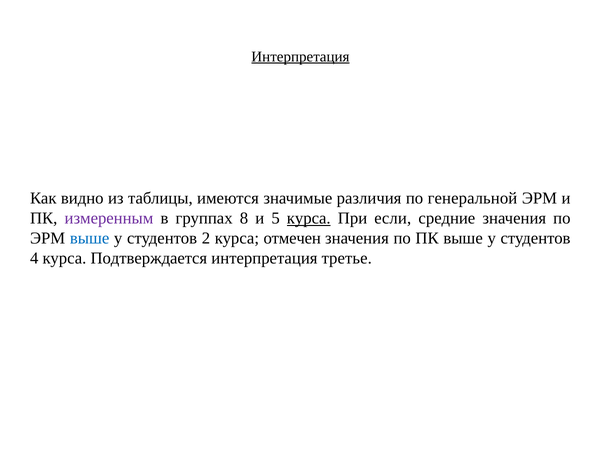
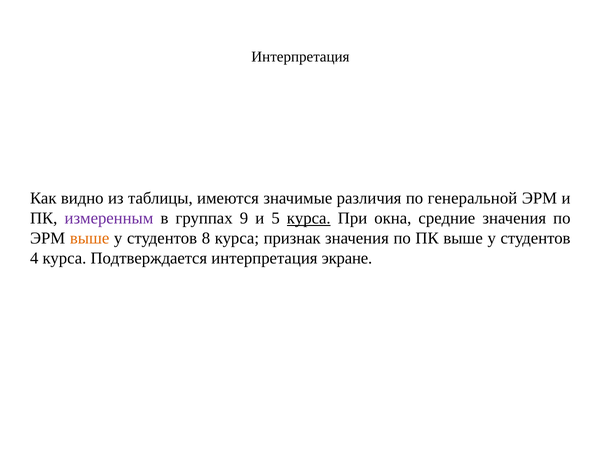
Интерпретация at (300, 57) underline: present -> none
8: 8 -> 9
если: если -> окна
выше at (90, 239) colour: blue -> orange
2: 2 -> 8
отмечен: отмечен -> признак
третье: третье -> экране
